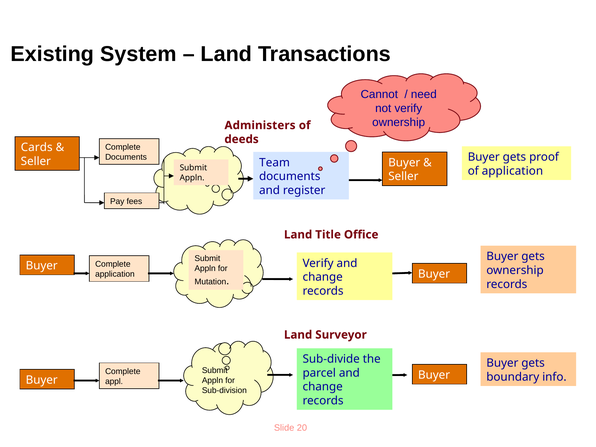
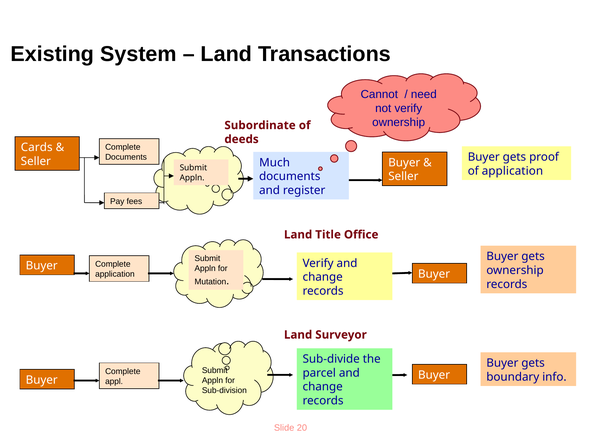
Administers: Administers -> Subordinate
Team: Team -> Much
